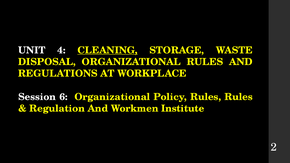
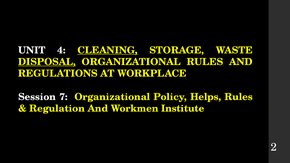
DISPOSAL underline: none -> present
6: 6 -> 7
Policy Rules: Rules -> Helps
